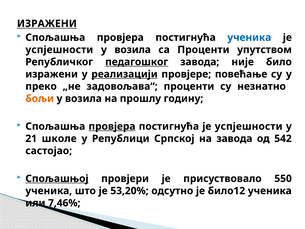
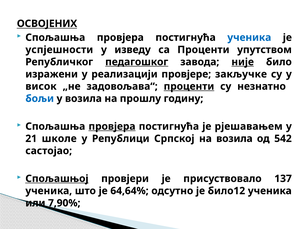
ИЗРАЖЕНИ at (47, 24): ИЗРАЖЕНИ -> ОСВОЈЕНИХ
возила at (133, 50): возила -> изведу
није underline: none -> present
реализацији underline: present -> none
повећање: повећање -> закључке
преко: преко -> висок
проценти at (189, 86) underline: none -> present
бољи colour: orange -> blue
постигнућа је успјешности: успјешности -> рјешавањем
на завода: завода -> возила
550: 550 -> 137
53,20%: 53,20% -> 64,64%
7,46%: 7,46% -> 7,90%
